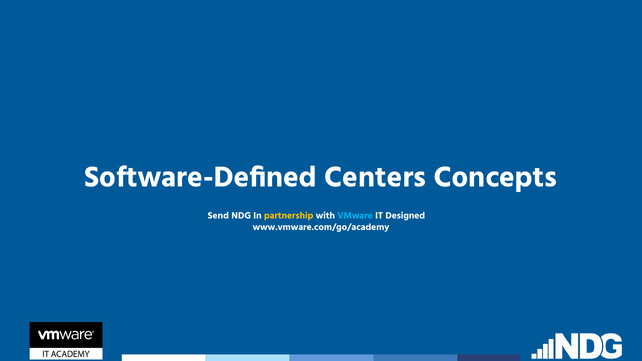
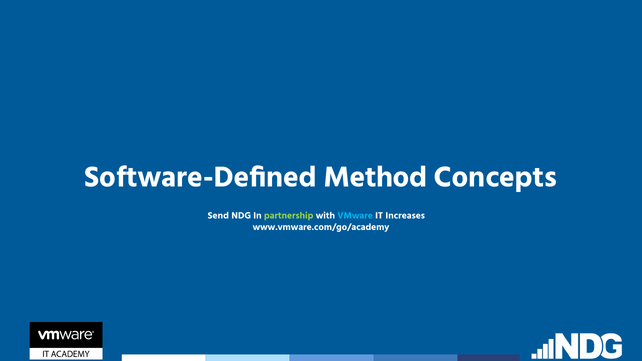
Centers: Centers -> Method
partnership colour: yellow -> light green
Designed: Designed -> Increases
